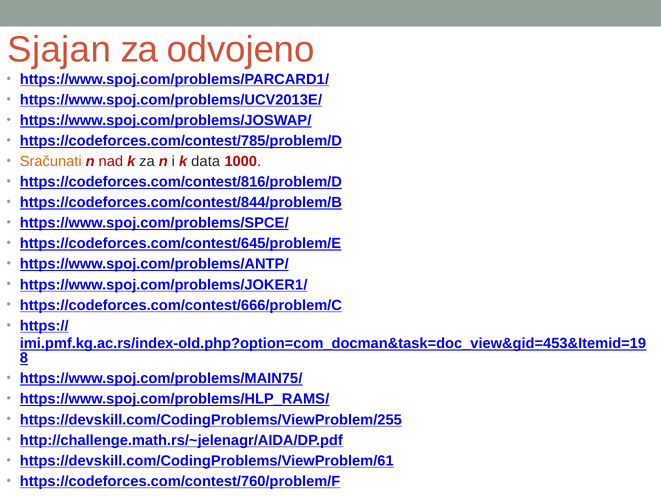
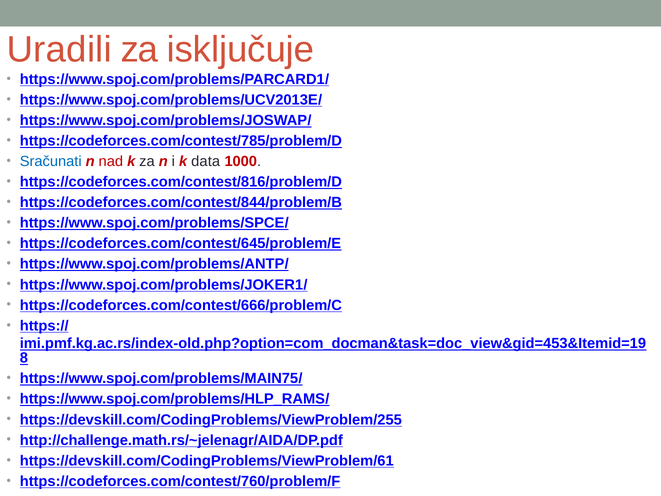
Sjajan: Sjajan -> Uradili
odvojeno: odvojeno -> isključuje
Sračunati colour: orange -> blue
